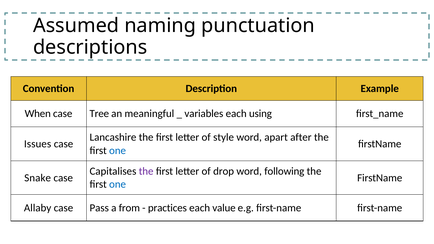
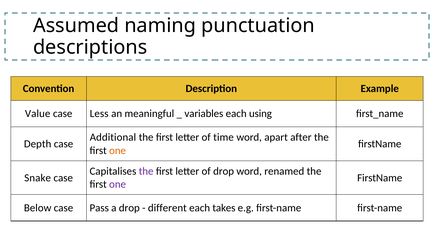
When: When -> Value
Tree: Tree -> Less
Lancashire: Lancashire -> Additional
style: style -> time
Issues: Issues -> Depth
one at (118, 151) colour: blue -> orange
following: following -> renamed
one at (118, 184) colour: blue -> purple
Allaby: Allaby -> Below
a from: from -> drop
practices: practices -> different
value: value -> takes
